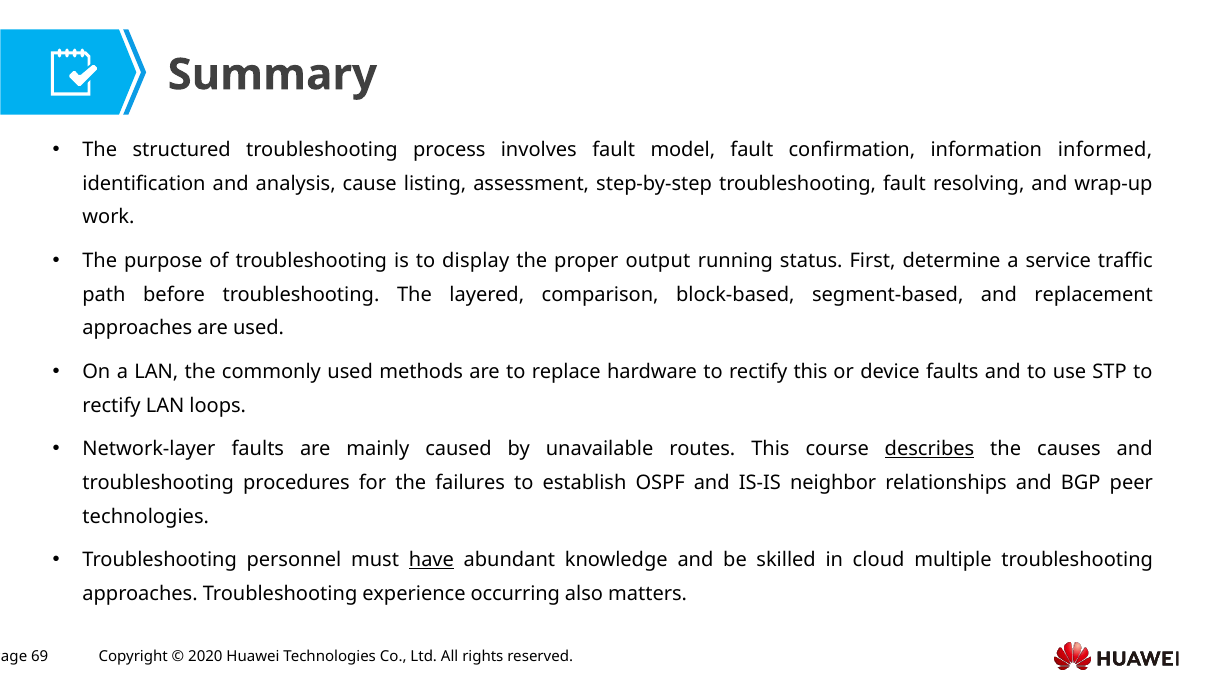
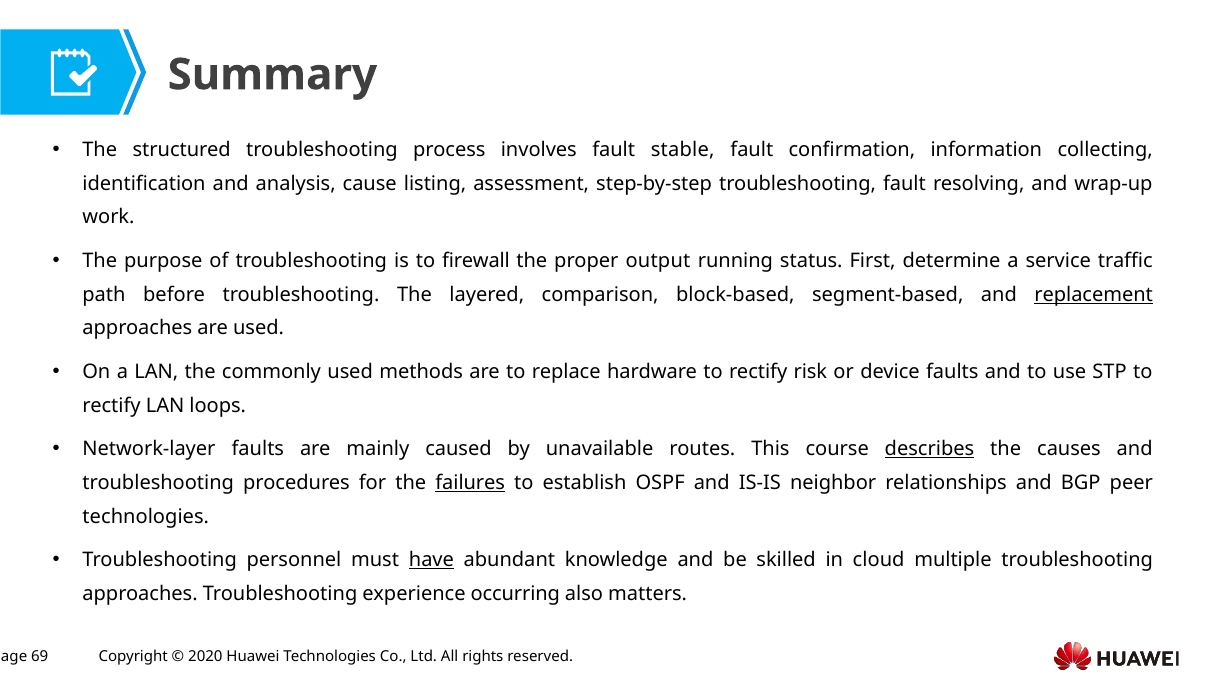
model: model -> stable
informed: informed -> collecting
display: display -> firewall
replacement underline: none -> present
rectify this: this -> risk
failures underline: none -> present
